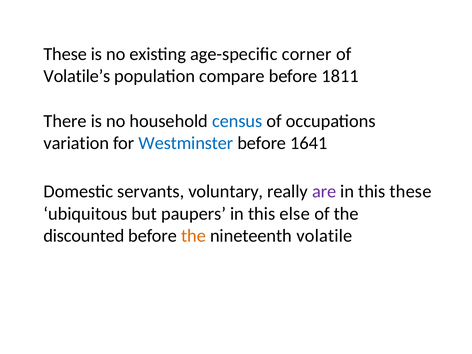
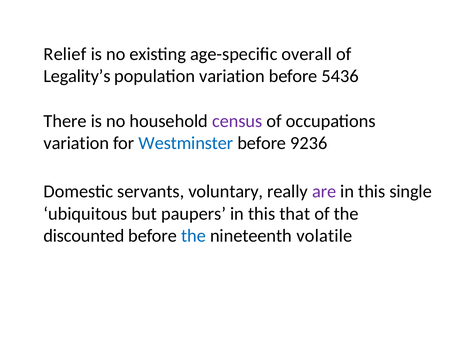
These at (65, 54): These -> Relief
corner: corner -> overall
Volatile’s: Volatile’s -> Legality’s
population compare: compare -> variation
1811: 1811 -> 5436
census colour: blue -> purple
1641: 1641 -> 9236
this these: these -> single
else: else -> that
the at (193, 236) colour: orange -> blue
